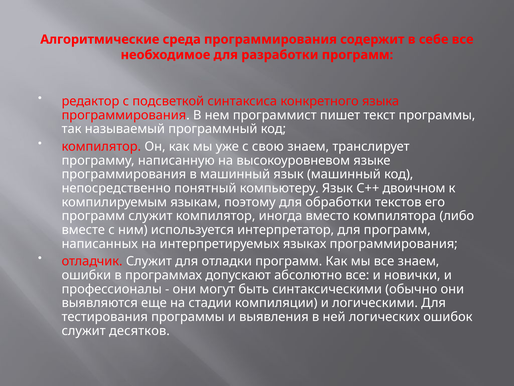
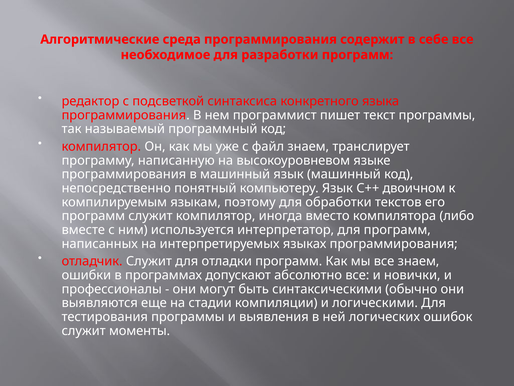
свою: свою -> файл
десятков: десятков -> моменты
